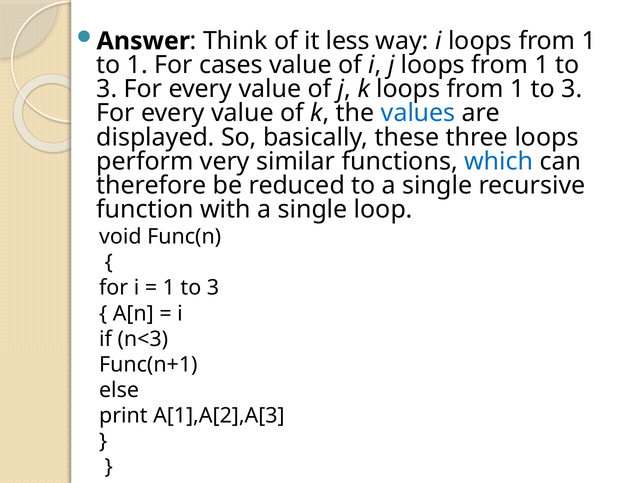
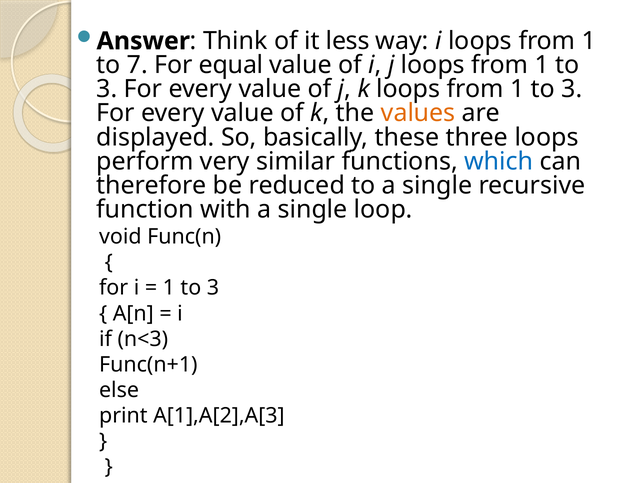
to 1: 1 -> 7
cases: cases -> equal
values colour: blue -> orange
